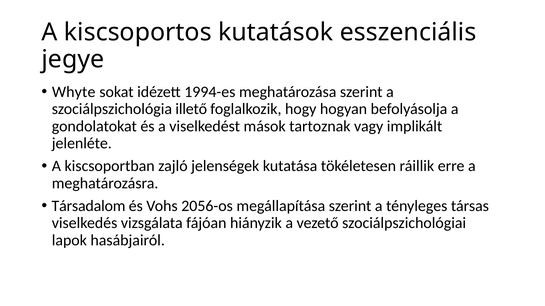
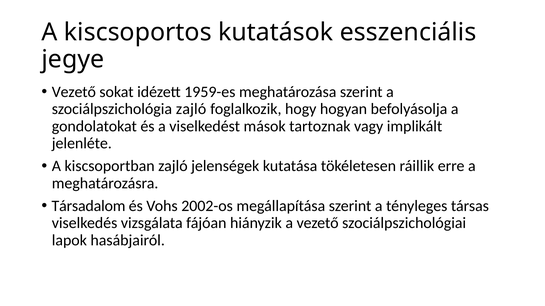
Whyte at (74, 92): Whyte -> Vezető
1994-es: 1994-es -> 1959-es
szociálpszichológia illető: illető -> zajló
2056-os: 2056-os -> 2002-os
